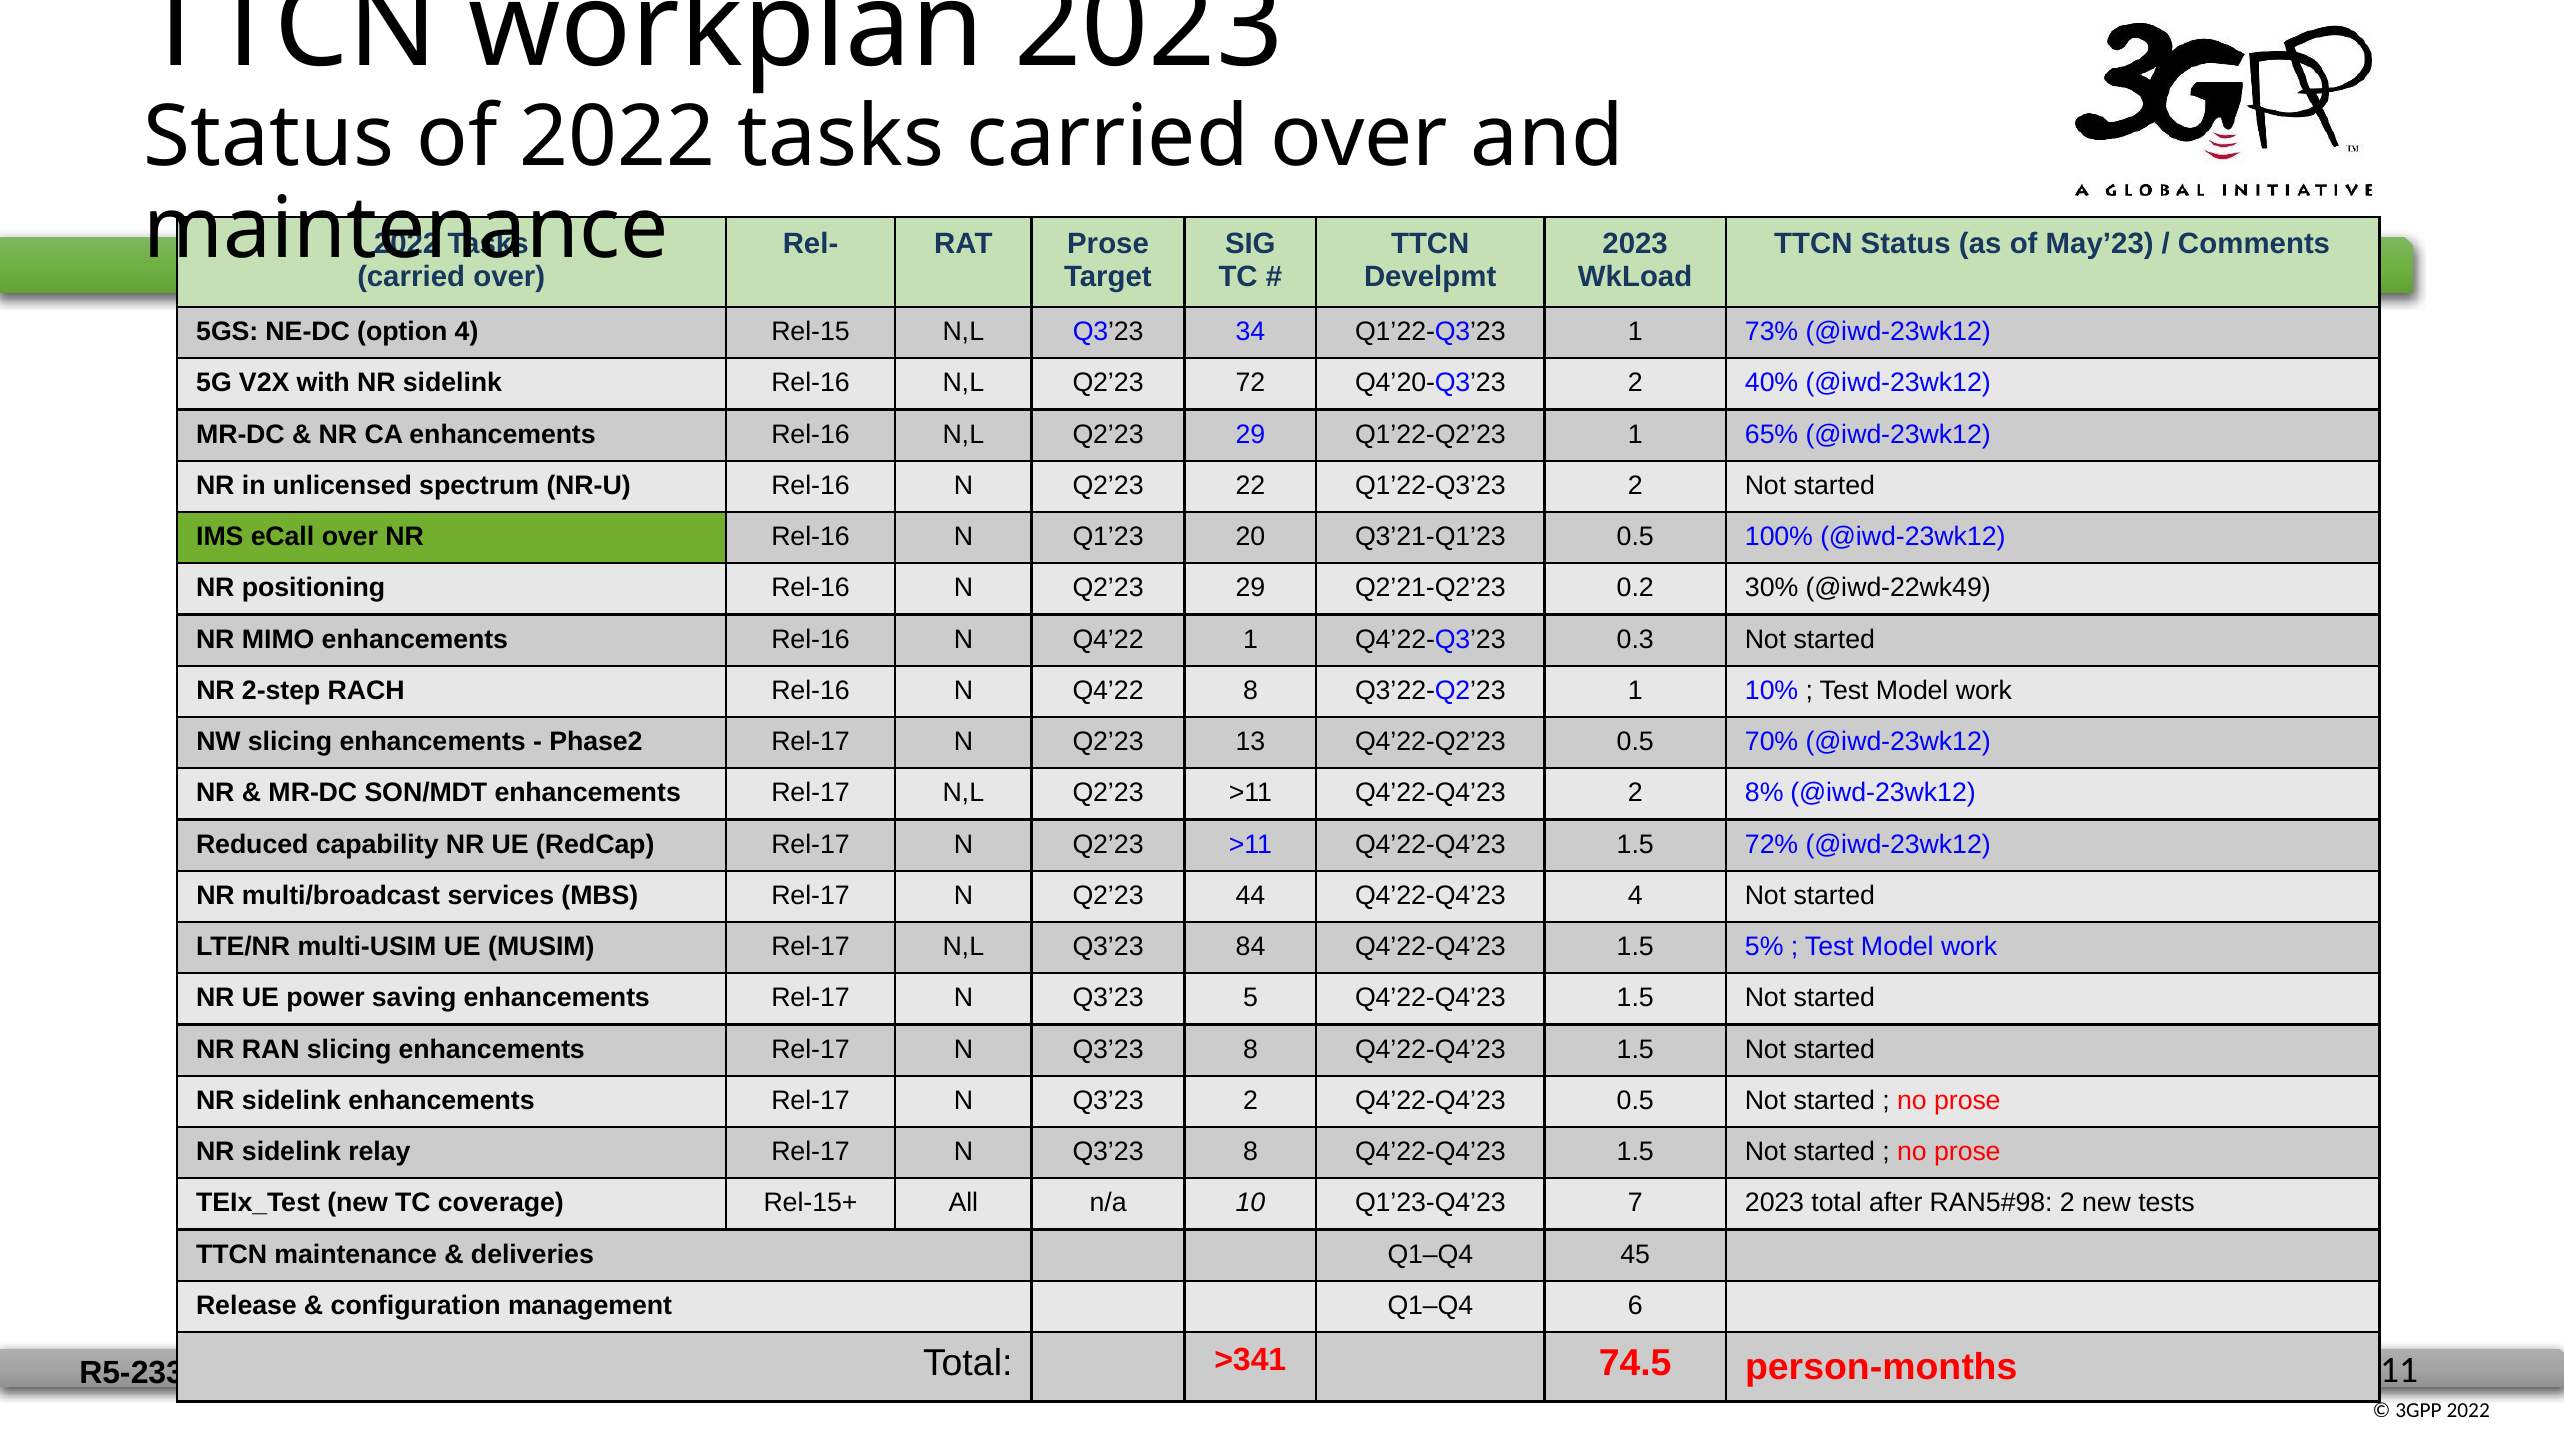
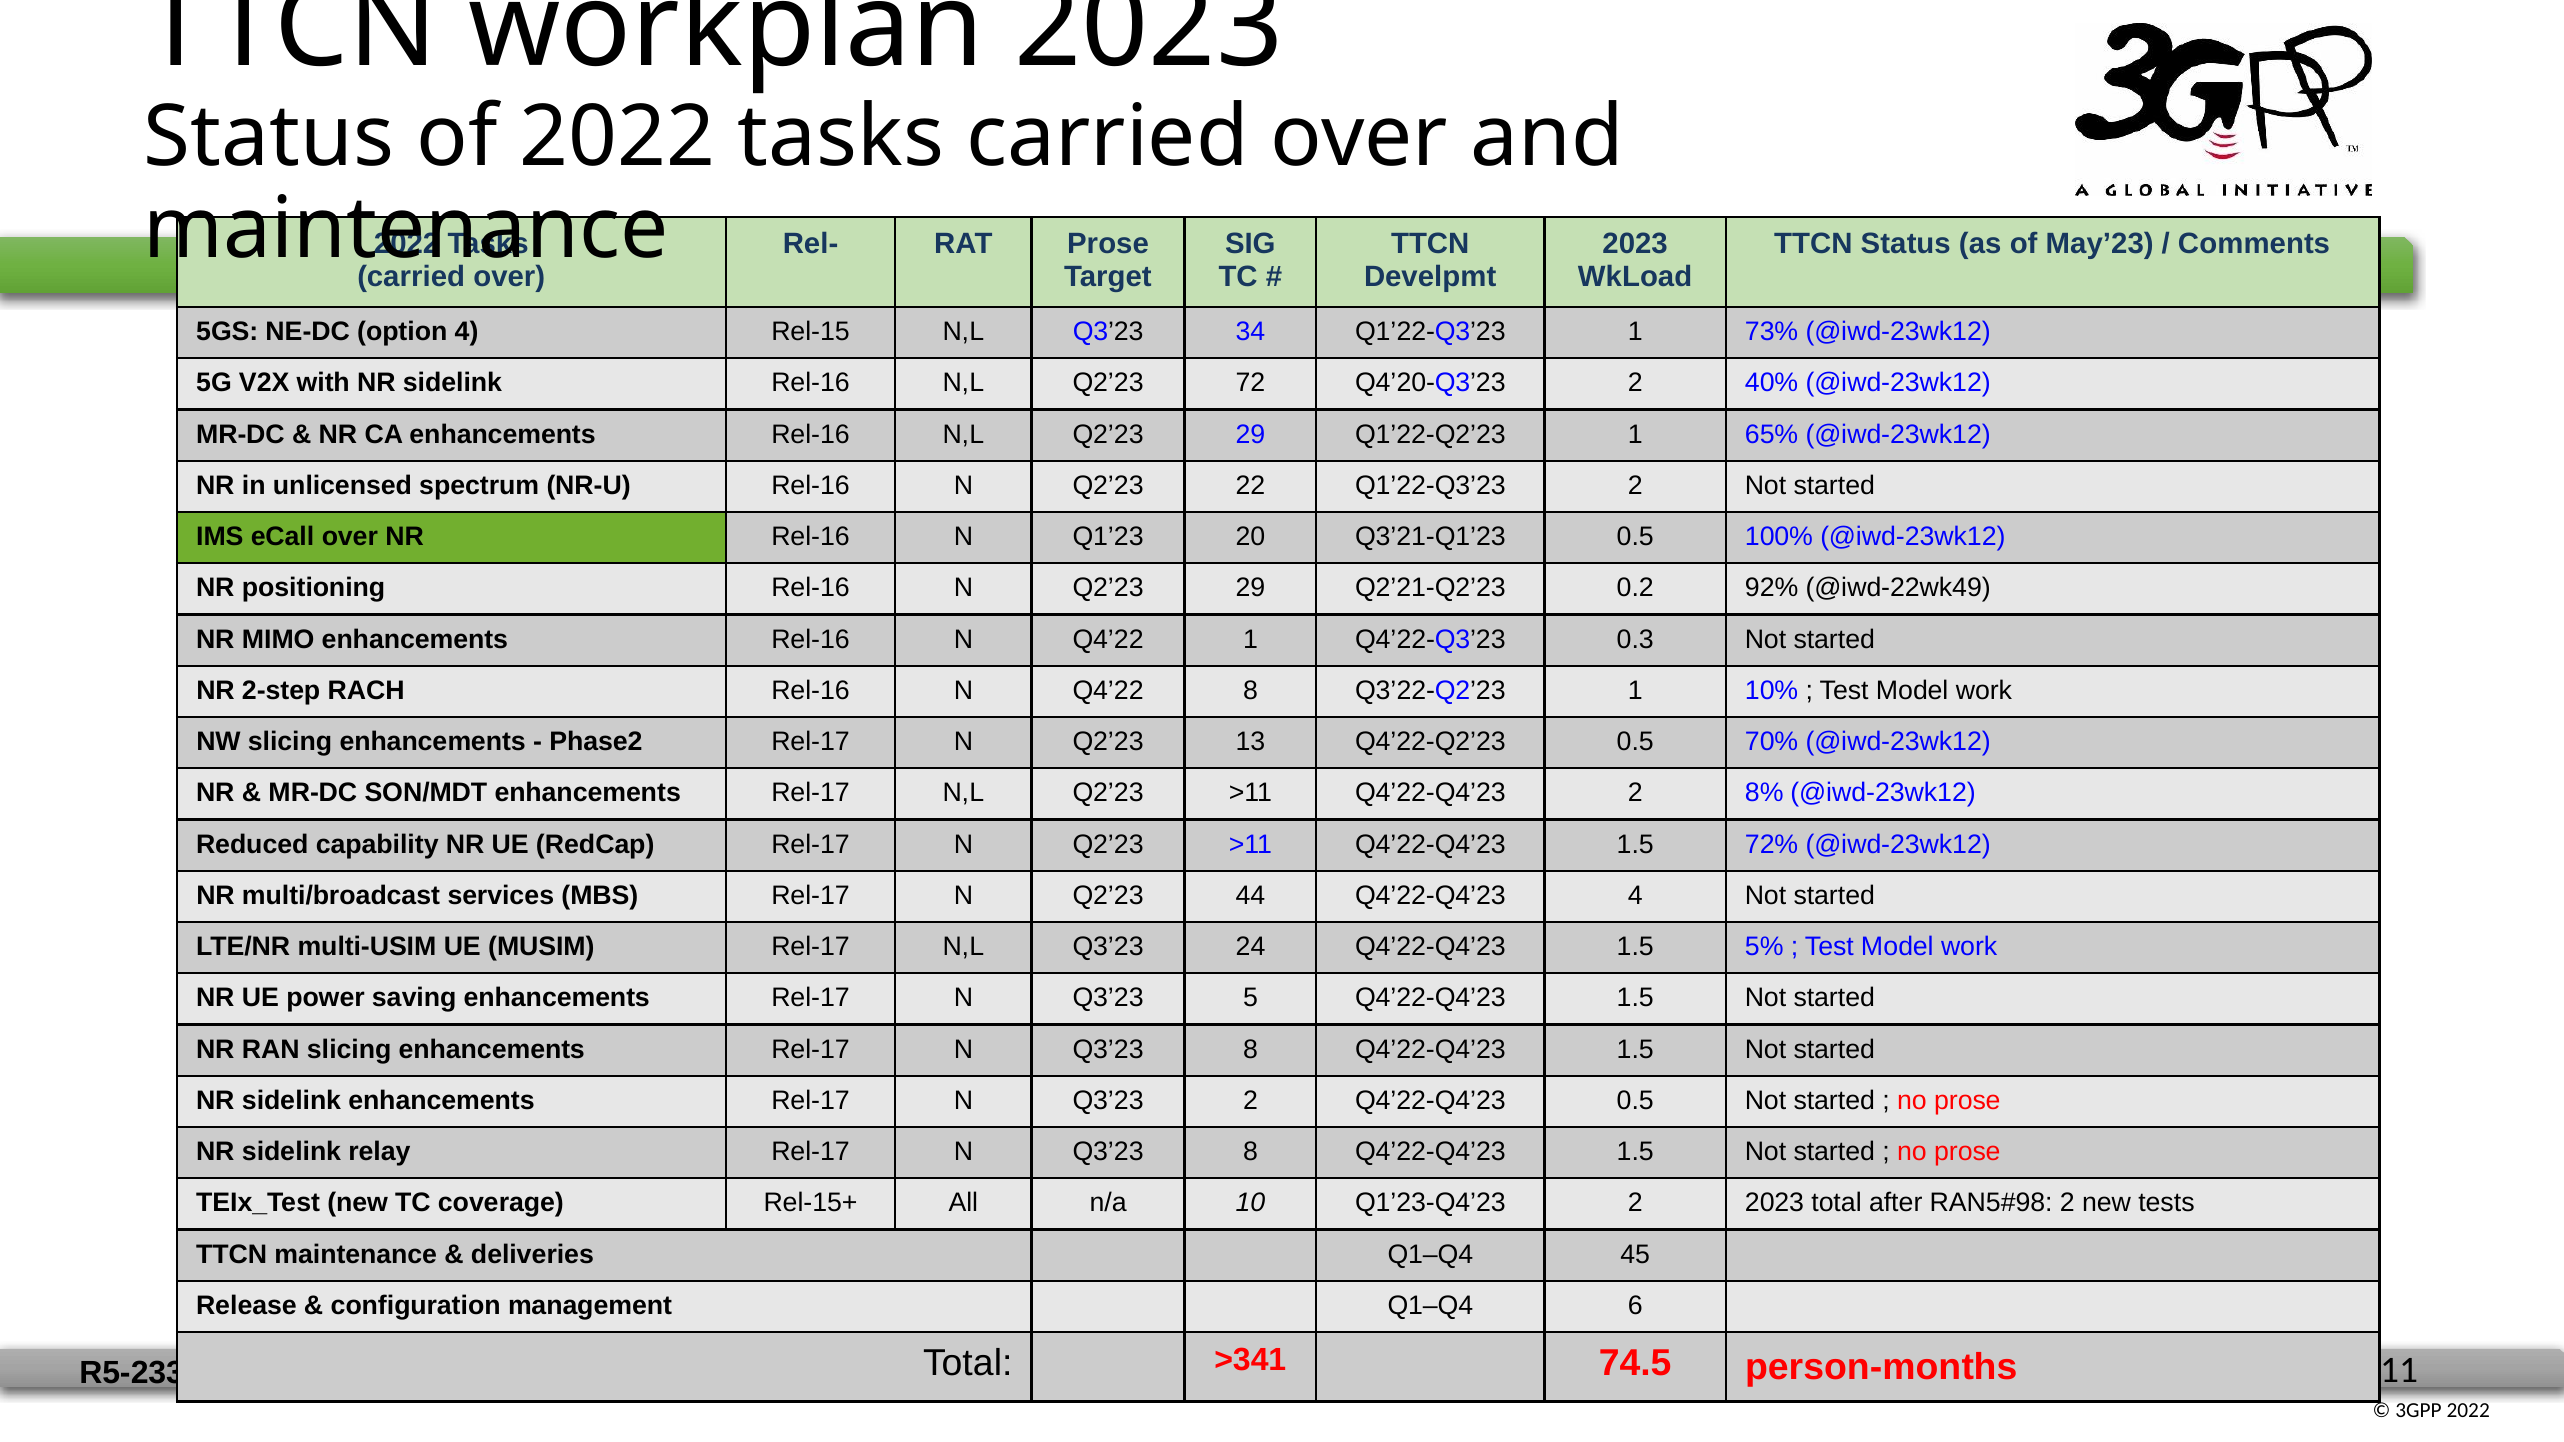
30%: 30% -> 92%
84: 84 -> 24
Q1’23-Q4’23 7: 7 -> 2
